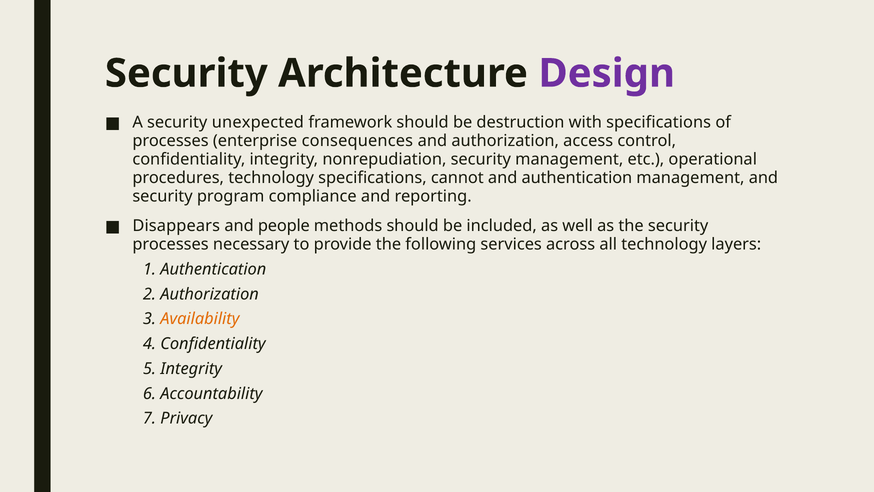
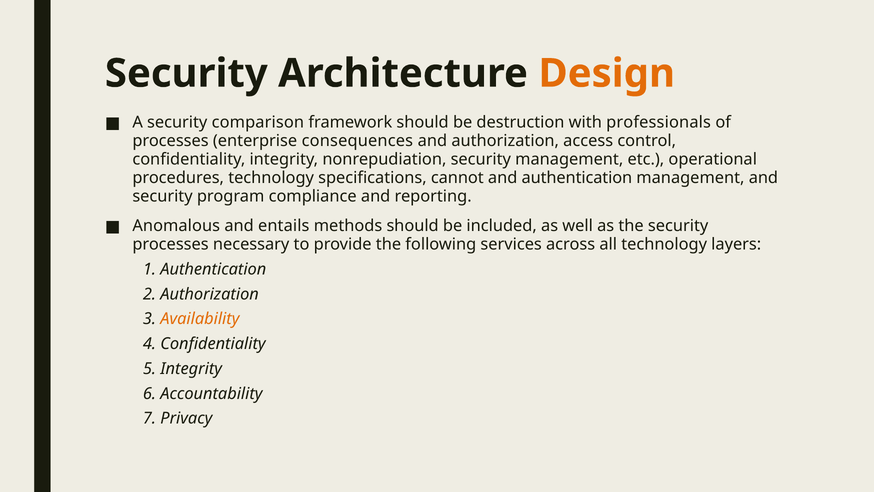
Design colour: purple -> orange
unexpected: unexpected -> comparison
with specifications: specifications -> professionals
Disappears: Disappears -> Anomalous
people: people -> entails
